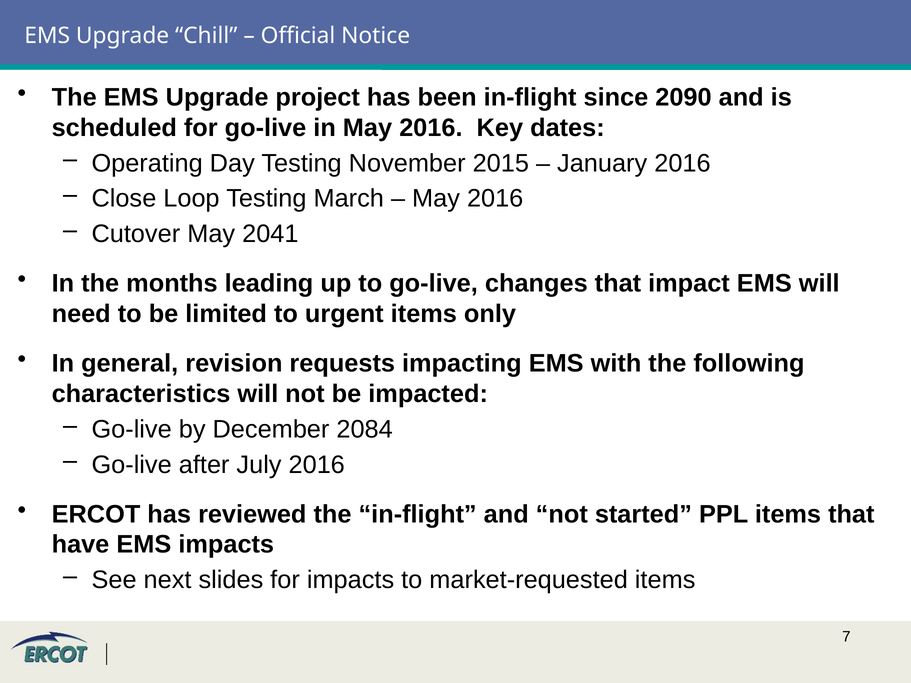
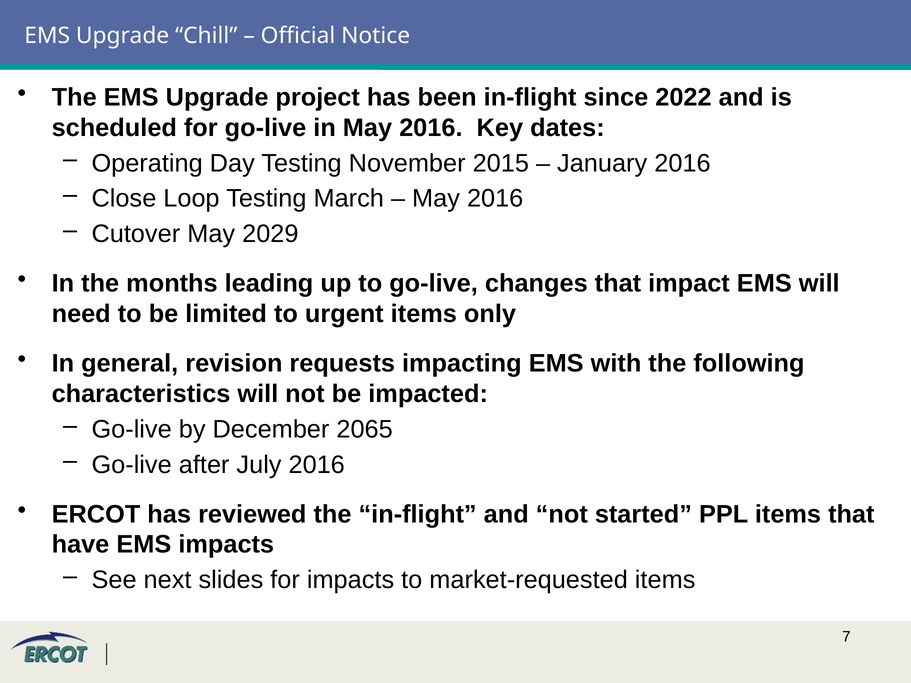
2090: 2090 -> 2022
2041: 2041 -> 2029
2084: 2084 -> 2065
